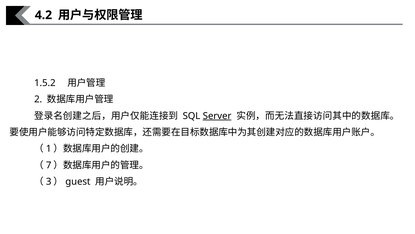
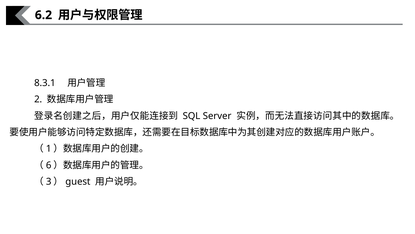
4.2: 4.2 -> 6.2
1.5.2: 1.5.2 -> 8.3.1
Server underline: present -> none
7: 7 -> 6
